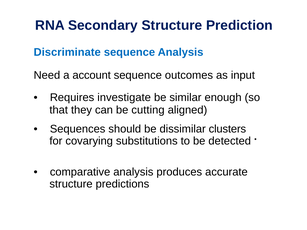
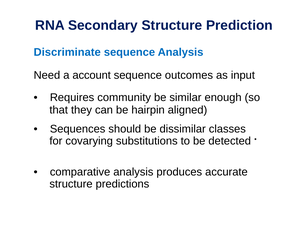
investigate: investigate -> community
cutting: cutting -> hairpin
clusters: clusters -> classes
